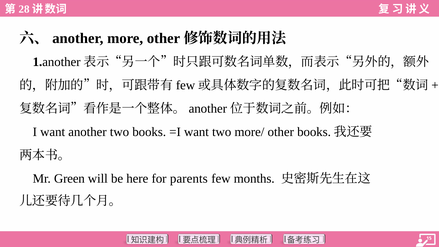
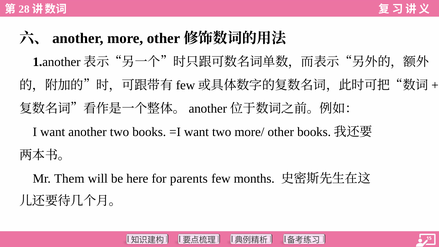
Green: Green -> Them
